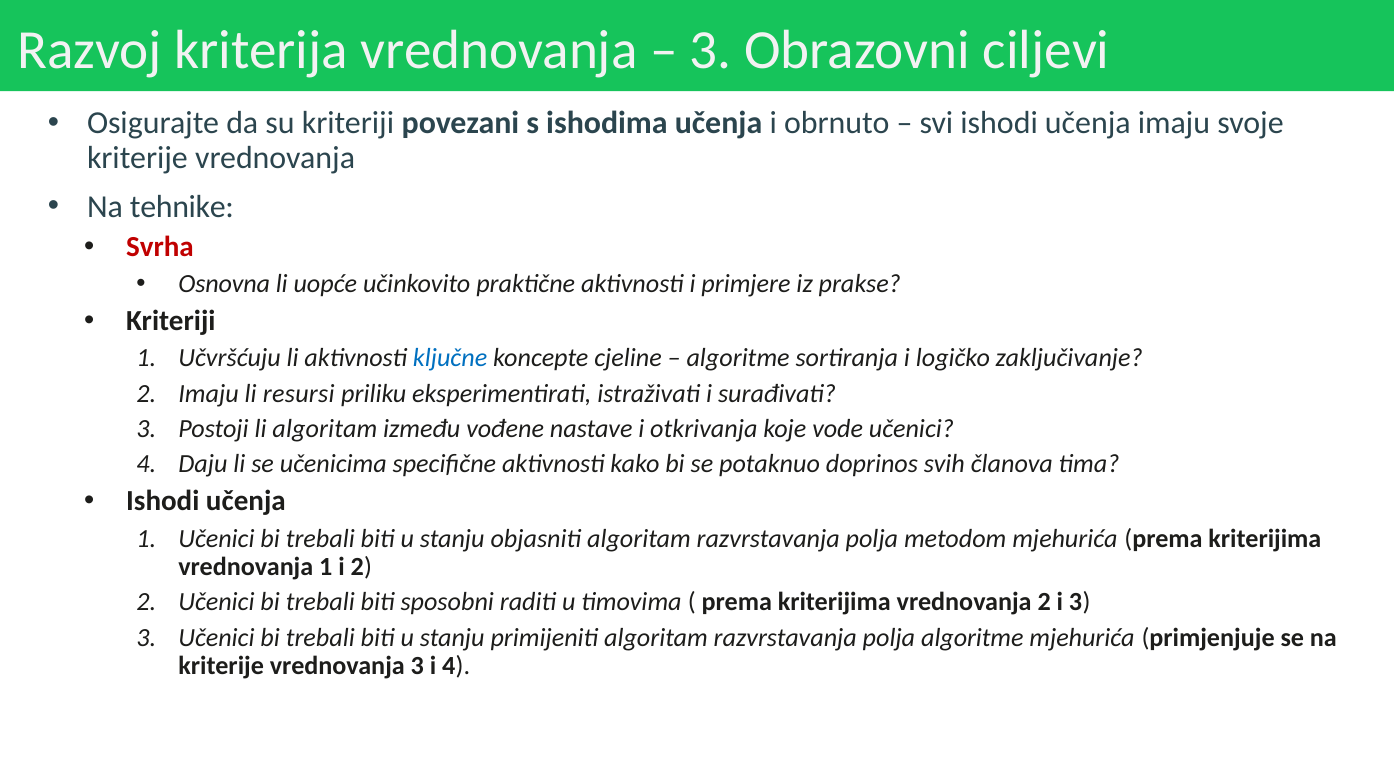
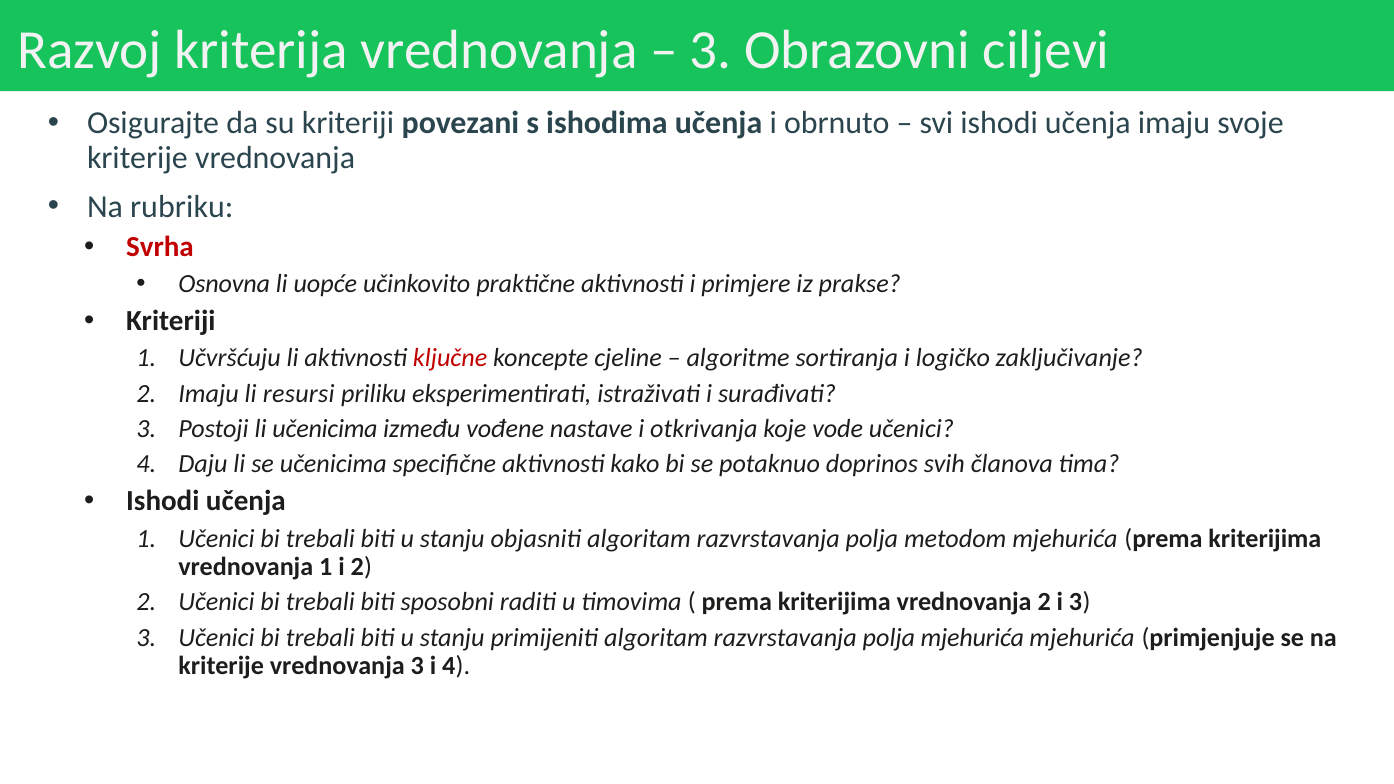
tehnike: tehnike -> rubriku
ključne colour: blue -> red
li algoritam: algoritam -> učenicima
polja algoritme: algoritme -> mjehurića
